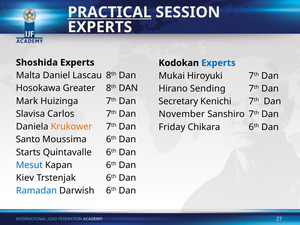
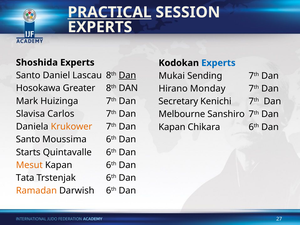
Malta at (28, 75): Malta -> Santo
Dan at (127, 75) underline: none -> present
Hiroyuki: Hiroyuki -> Sending
Sending: Sending -> Monday
November: November -> Melbourne
Friday at (172, 127): Friday -> Kapan
Mesut colour: blue -> orange
Kiev: Kiev -> Tata
Ramadan colour: blue -> orange
